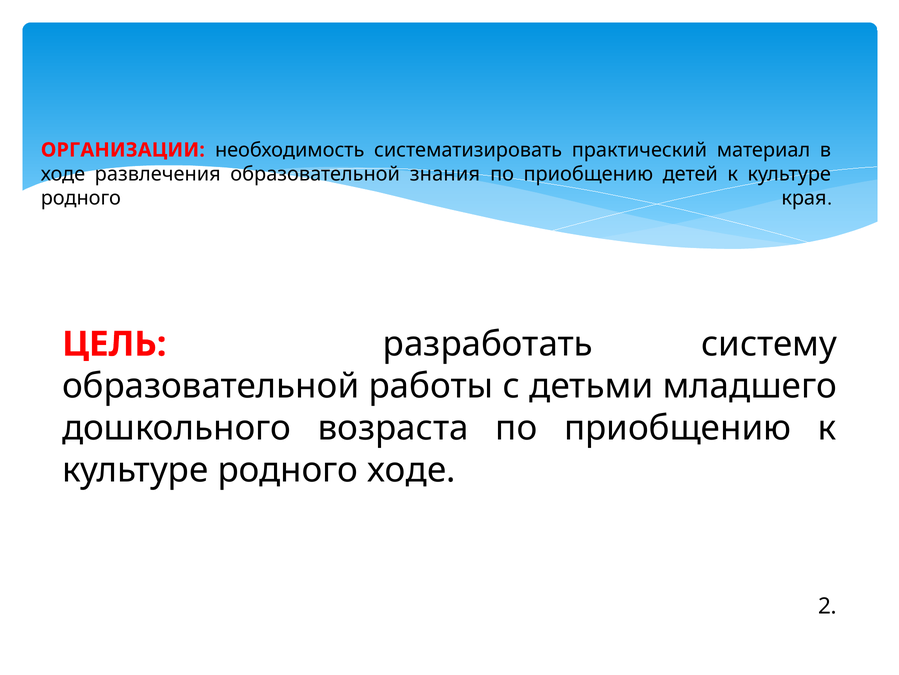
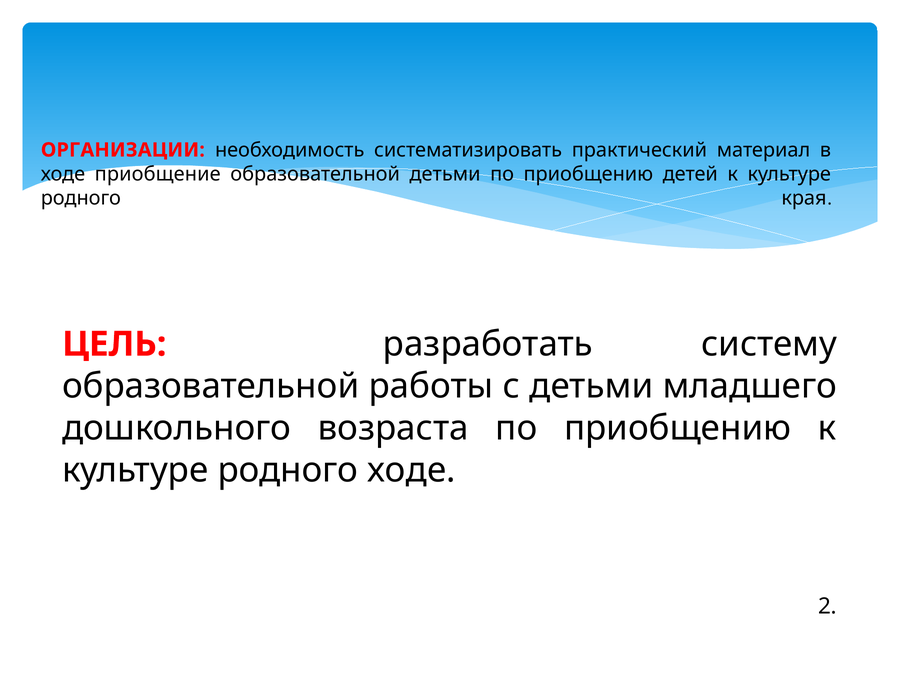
развлечения: развлечения -> приобщение
образовательной знания: знания -> детьми
